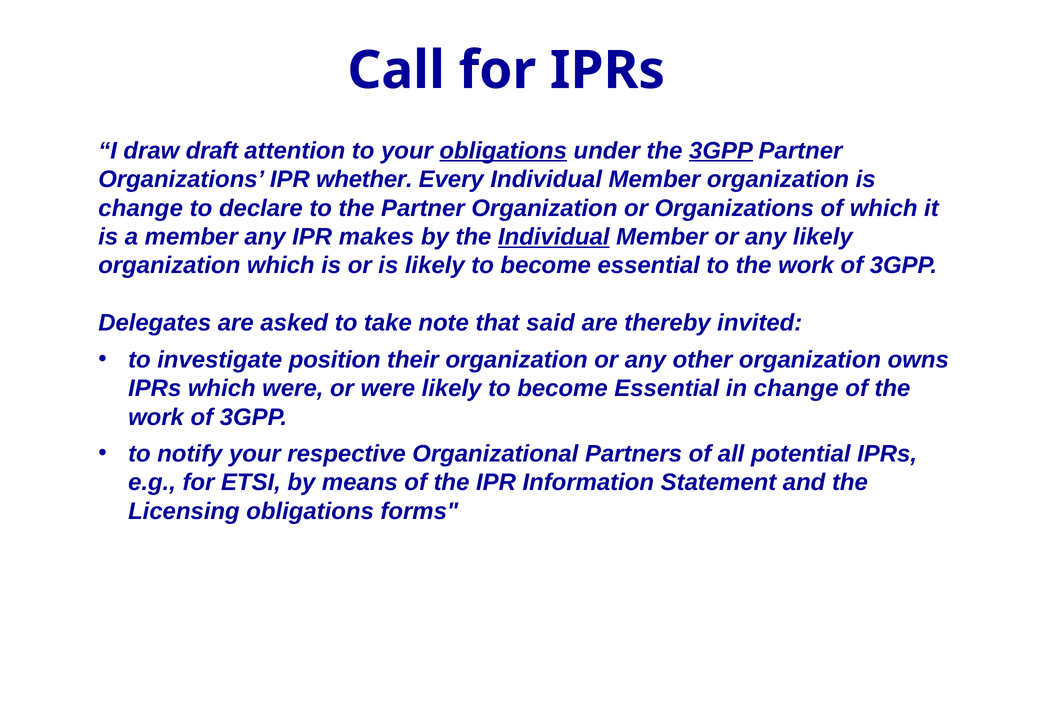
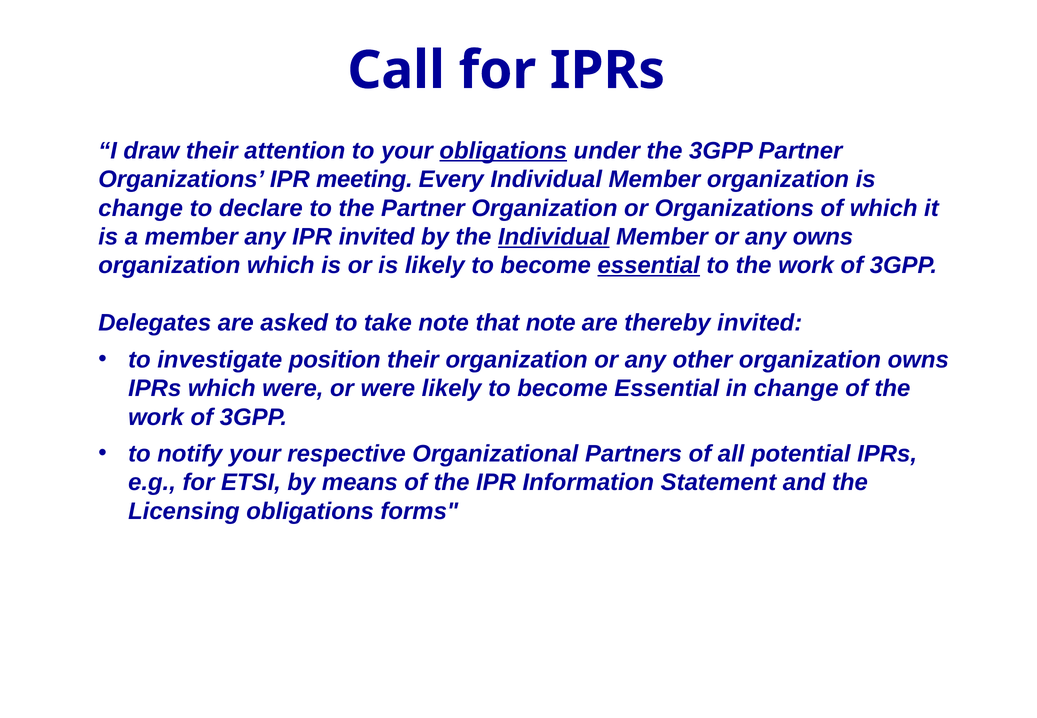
draw draft: draft -> their
3GPP at (721, 151) underline: present -> none
whether: whether -> meeting
IPR makes: makes -> invited
any likely: likely -> owns
essential at (649, 266) underline: none -> present
that said: said -> note
